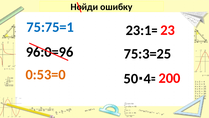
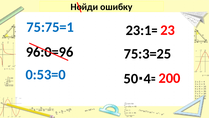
0:53=0 colour: orange -> blue
